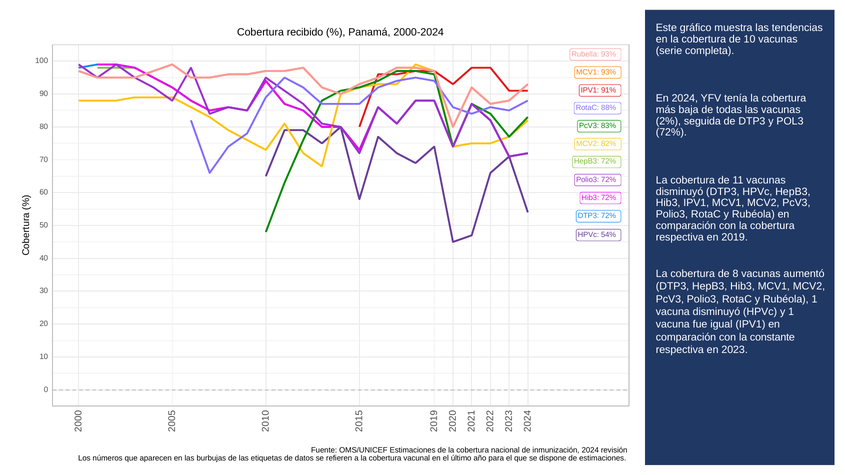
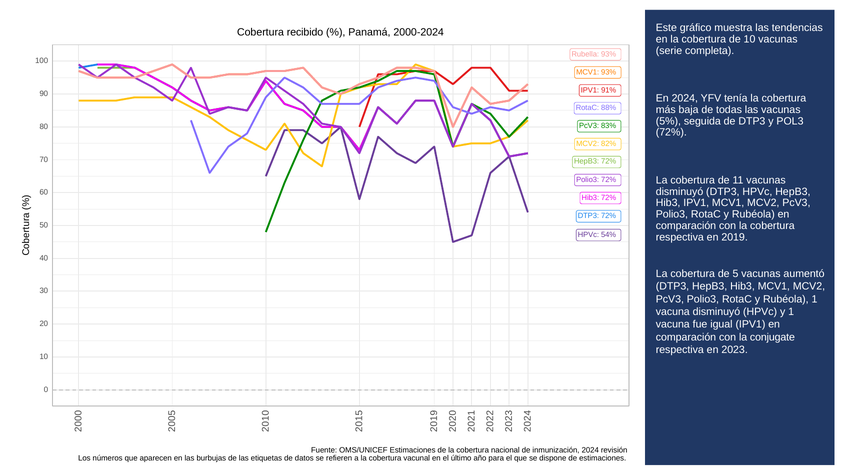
2%: 2% -> 5%
de 8: 8 -> 5
constante: constante -> conjugate
